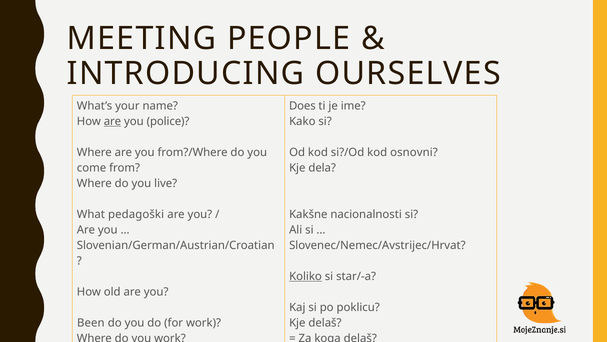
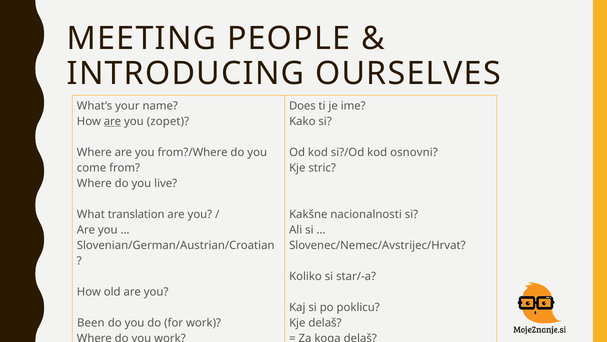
police: police -> zopet
dela: dela -> stric
pedagoški: pedagoški -> translation
Koliko underline: present -> none
